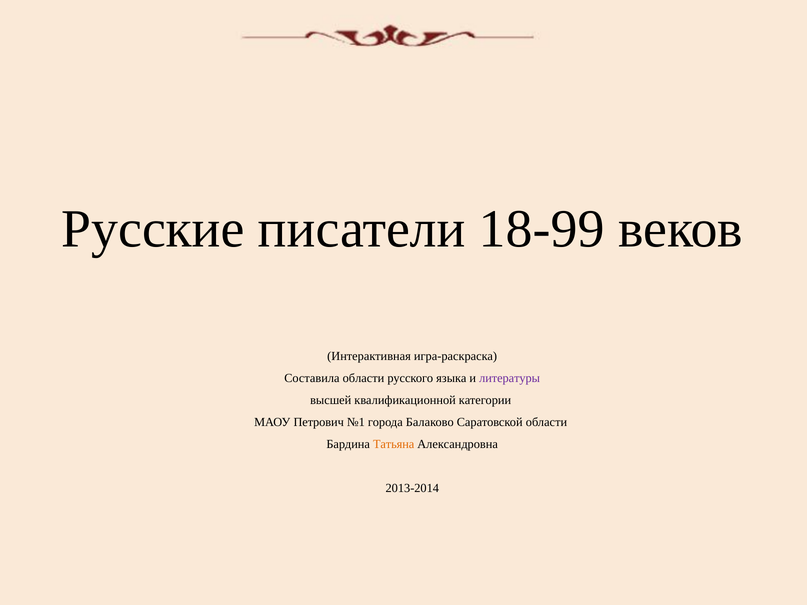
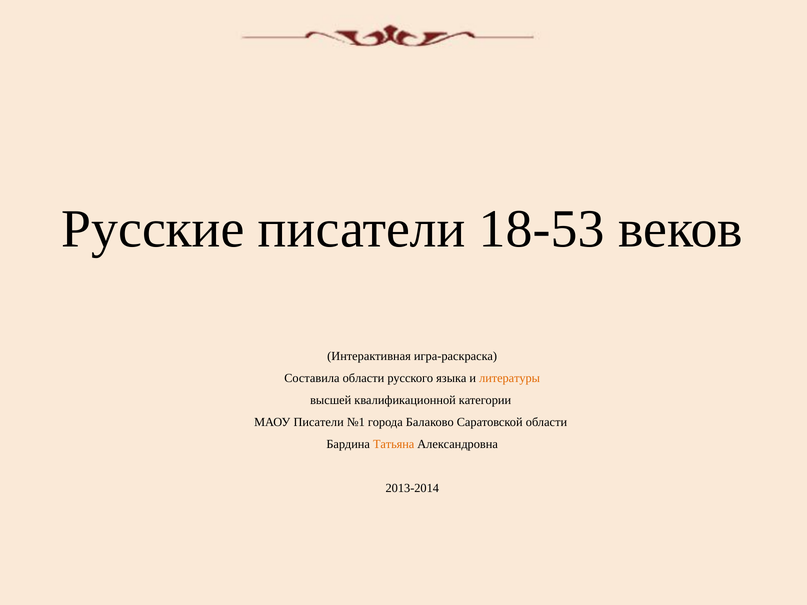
18-99: 18-99 -> 18-53
литературы colour: purple -> orange
МАОУ Петрович: Петрович -> Писатели
